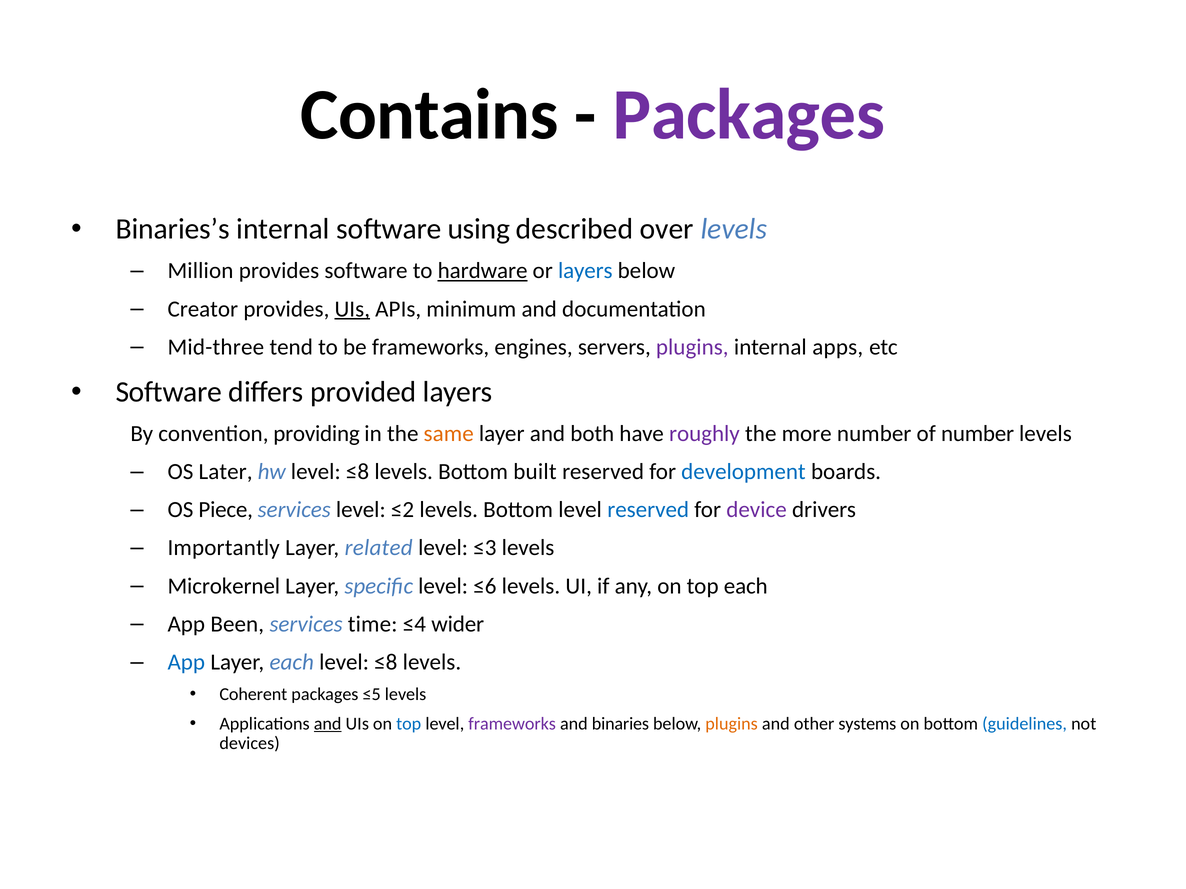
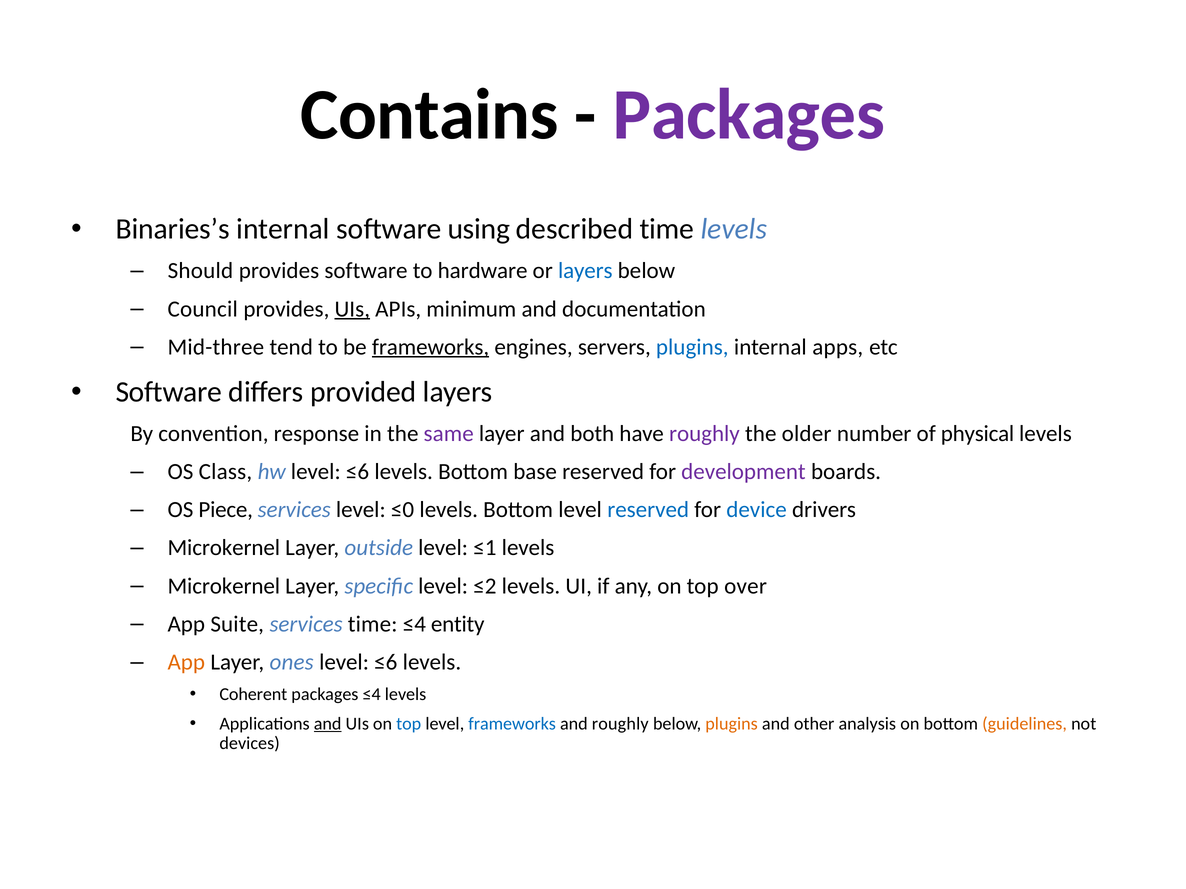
described over: over -> time
Million: Million -> Should
hardware underline: present -> none
Creator: Creator -> Council
frameworks at (431, 347) underline: none -> present
plugins at (692, 347) colour: purple -> blue
providing: providing -> response
same colour: orange -> purple
more: more -> older
of number: number -> physical
Later: Later -> Class
hw level ≤8: ≤8 -> ≤6
built: built -> base
development colour: blue -> purple
≤2: ≤2 -> ≤0
device colour: purple -> blue
Importantly at (224, 548): Importantly -> Microkernel
related: related -> outside
≤3: ≤3 -> ≤1
≤6: ≤6 -> ≤2
top each: each -> over
Been: Been -> Suite
wider: wider -> entity
App at (186, 662) colour: blue -> orange
Layer each: each -> ones
≤8 at (386, 662): ≤8 -> ≤6
packages ≤5: ≤5 -> ≤4
frameworks at (512, 724) colour: purple -> blue
and binaries: binaries -> roughly
systems: systems -> analysis
guidelines colour: blue -> orange
